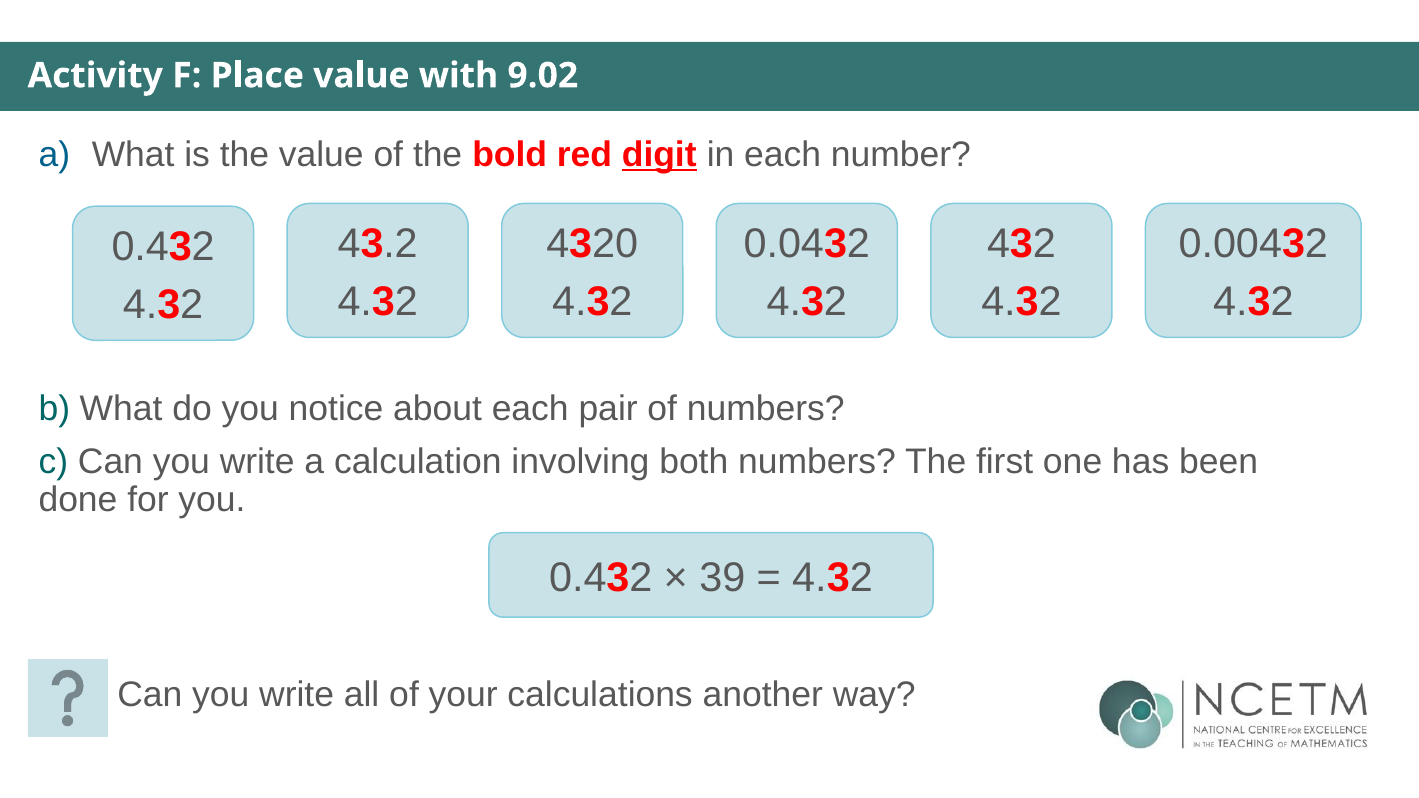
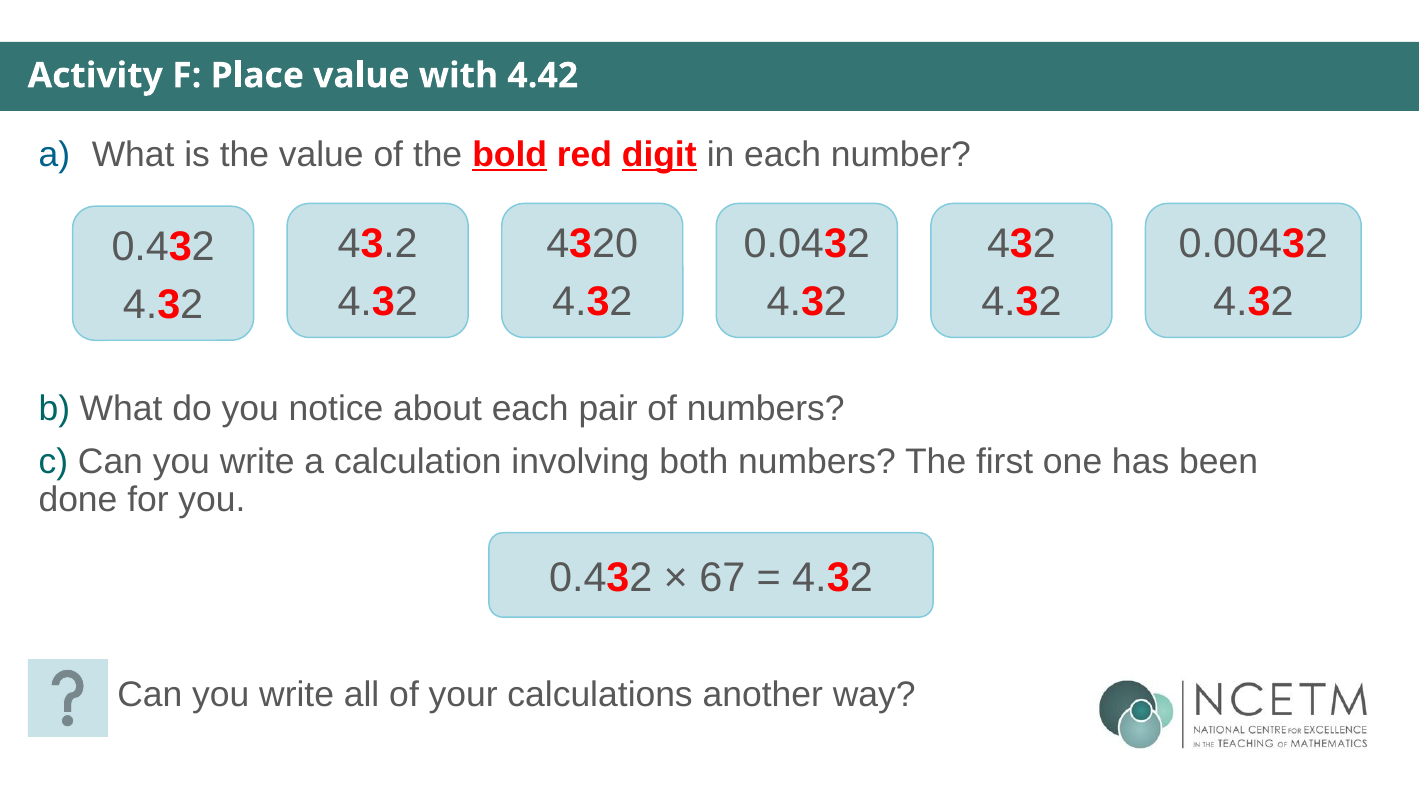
9.02: 9.02 -> 4.42
bold underline: none -> present
39: 39 -> 67
